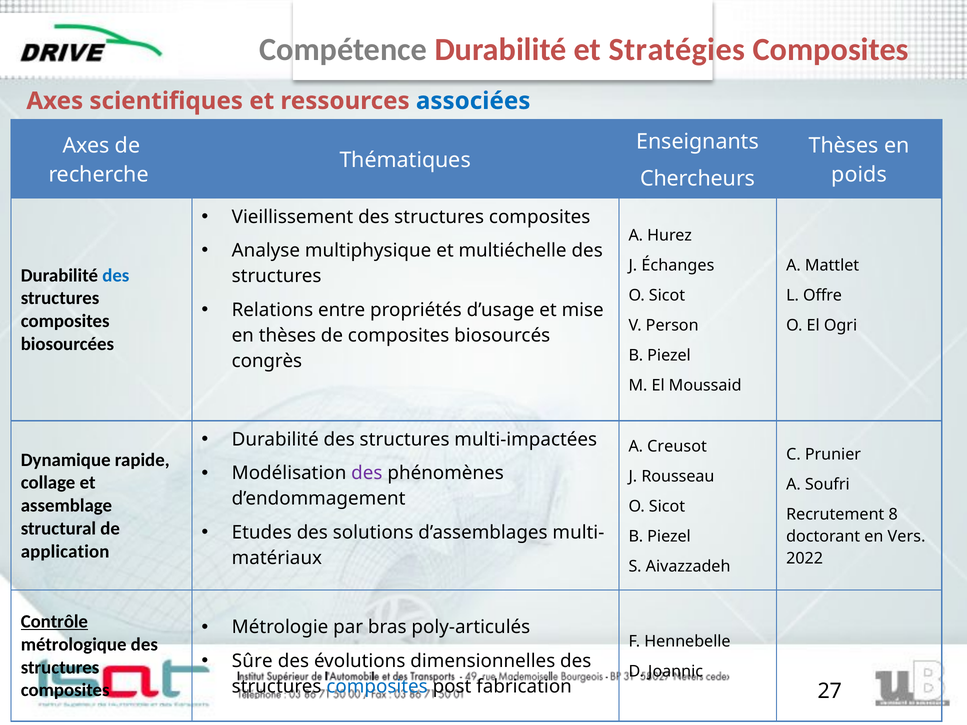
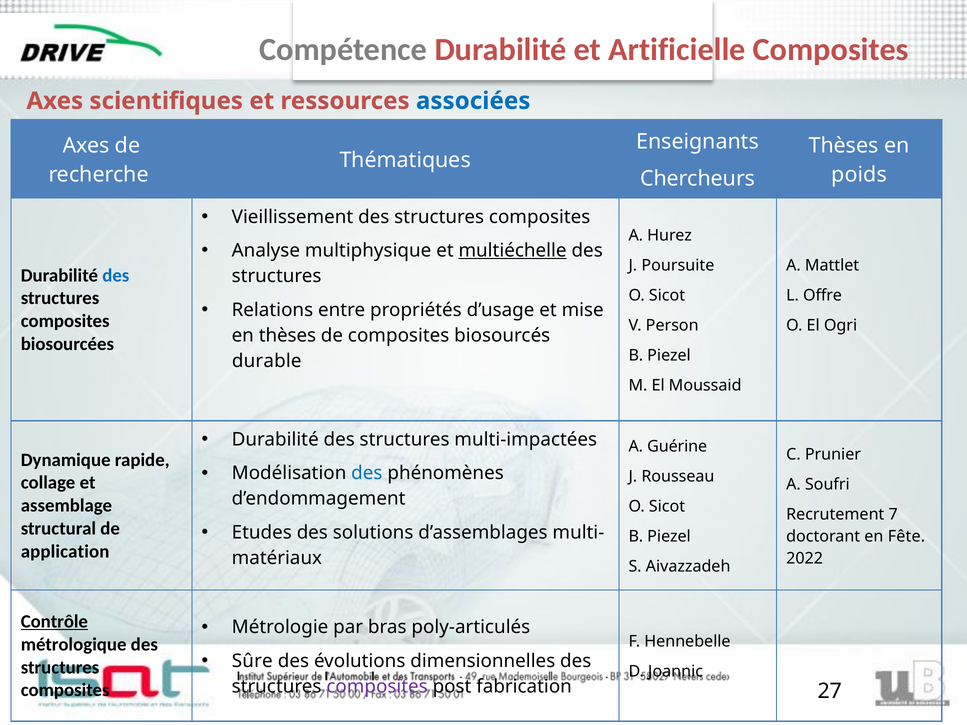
Stratégies: Stratégies -> Artificielle
multiéchelle underline: none -> present
Échanges: Échanges -> Poursuite
congrès: congrès -> durable
Creusot: Creusot -> Guérine
des at (367, 473) colour: purple -> blue
8: 8 -> 7
Vers: Vers -> Fête
composites at (377, 687) colour: blue -> purple
